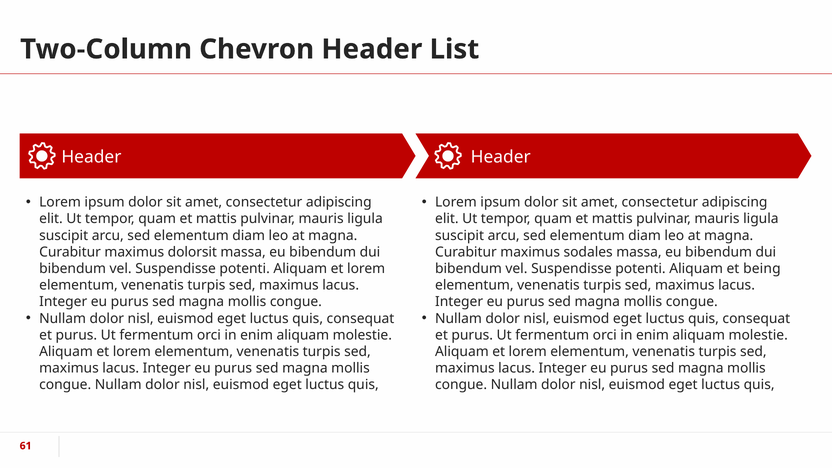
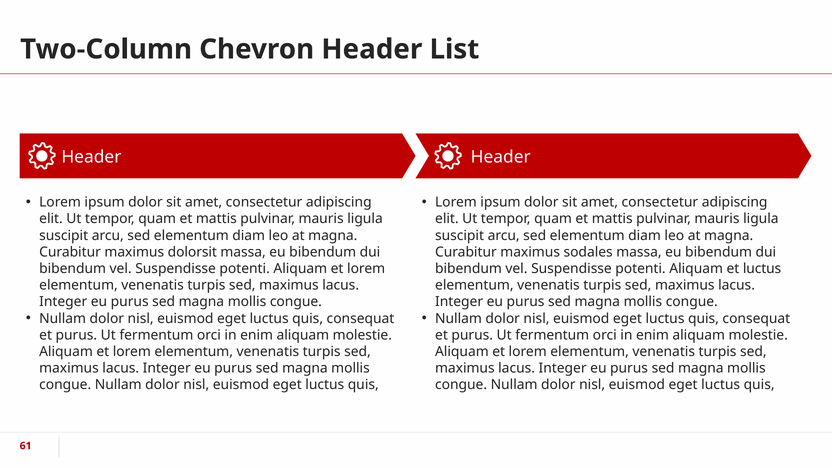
et being: being -> luctus
